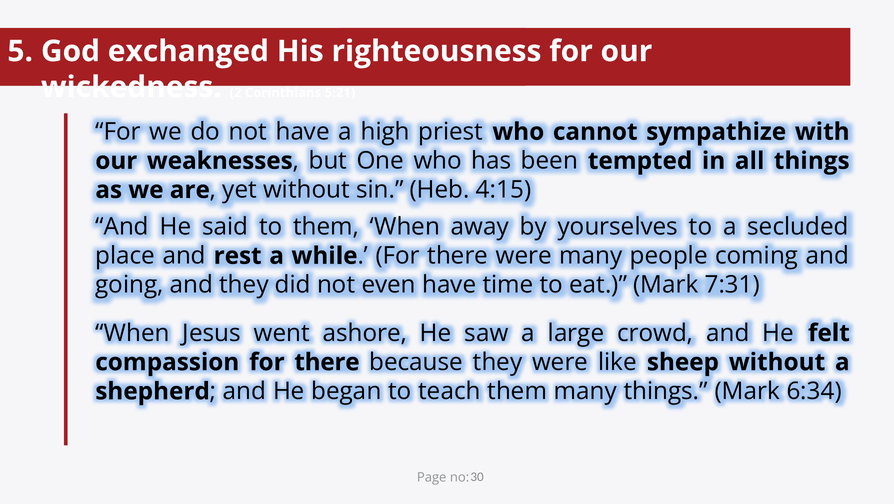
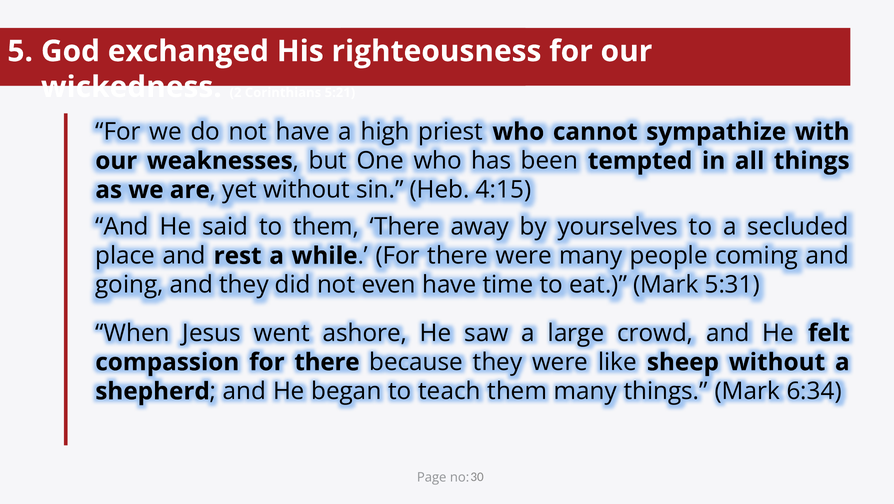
them When: When -> There
7:31: 7:31 -> 5:31
